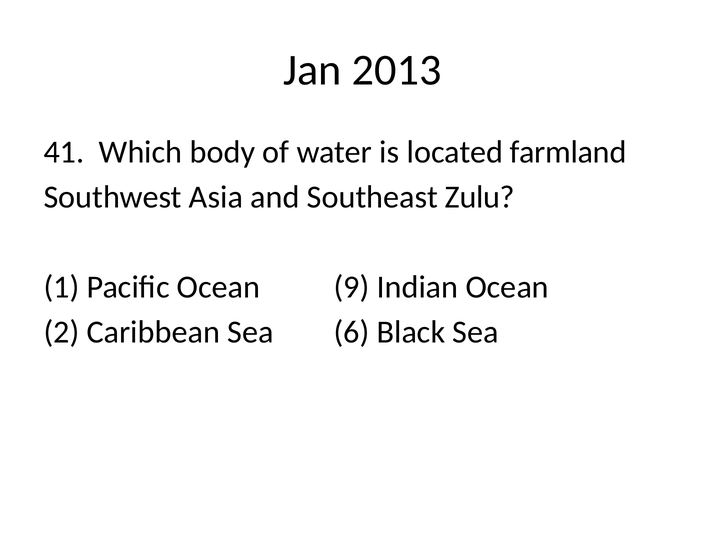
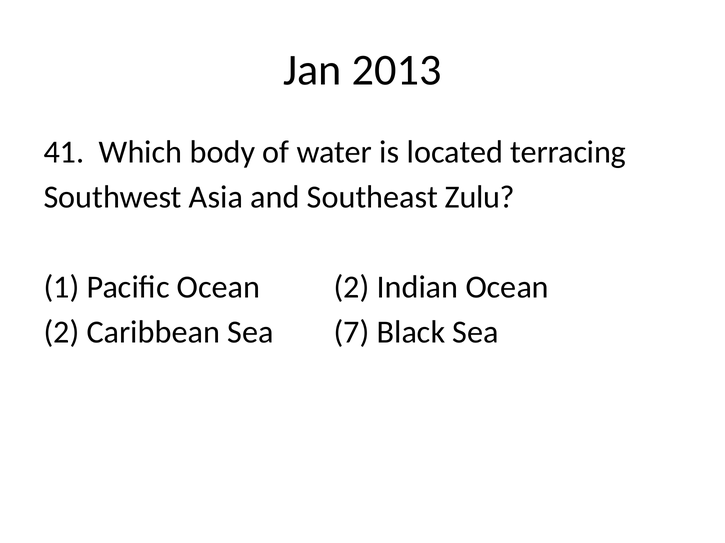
farmland: farmland -> terracing
Pacific Ocean 9: 9 -> 2
6: 6 -> 7
